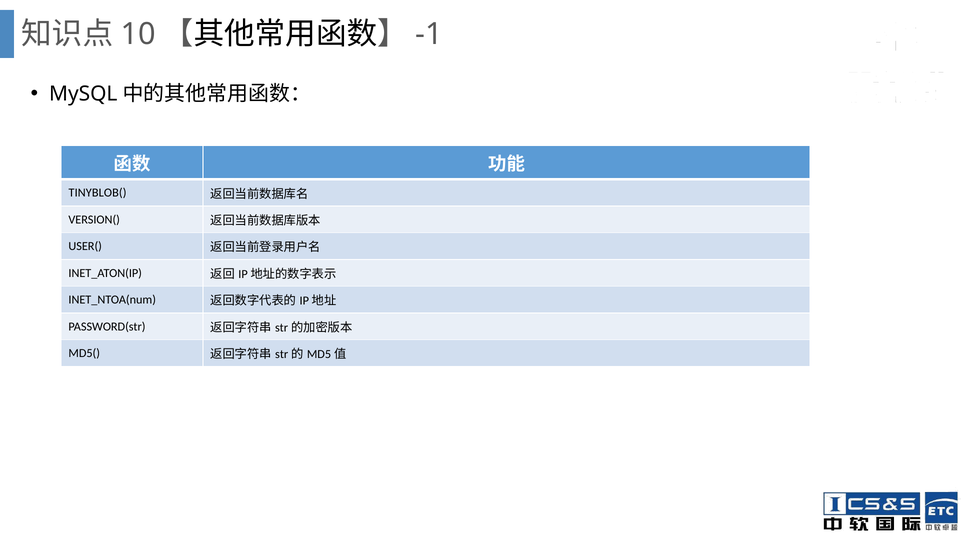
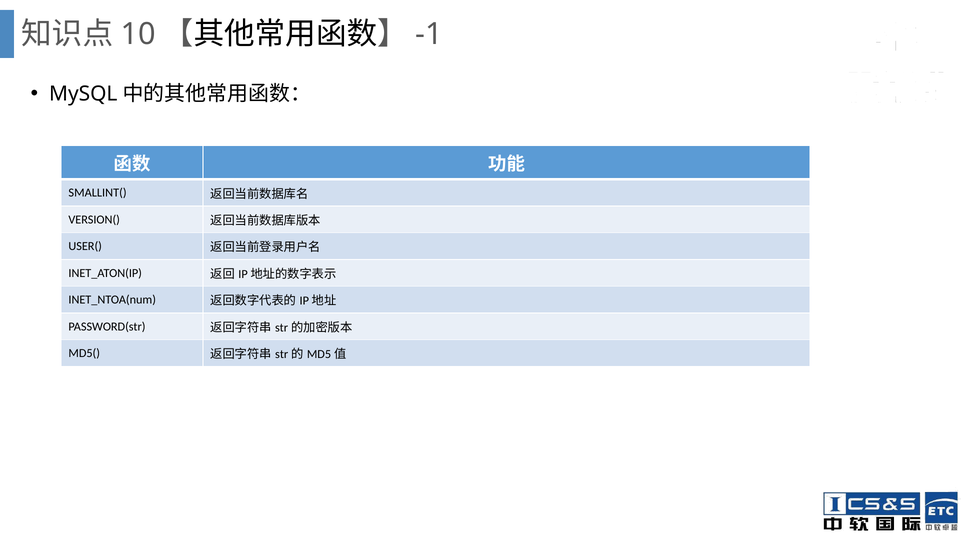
TINYBLOB(: TINYBLOB( -> SMALLINT(
